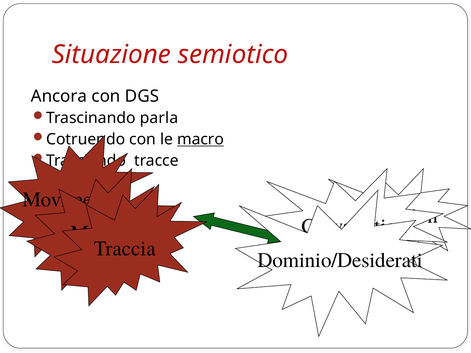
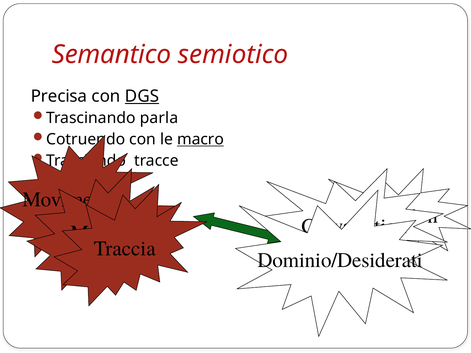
Situazione: Situazione -> Semantico
Ancora: Ancora -> Precisa
DGS underline: none -> present
